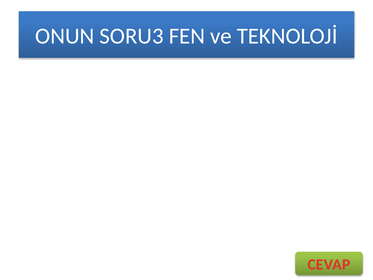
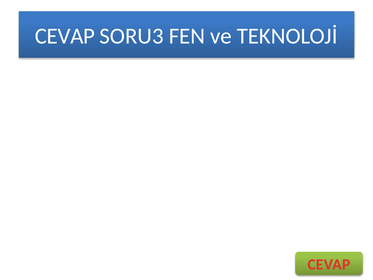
ONUN at (65, 36): ONUN -> CEVAP
